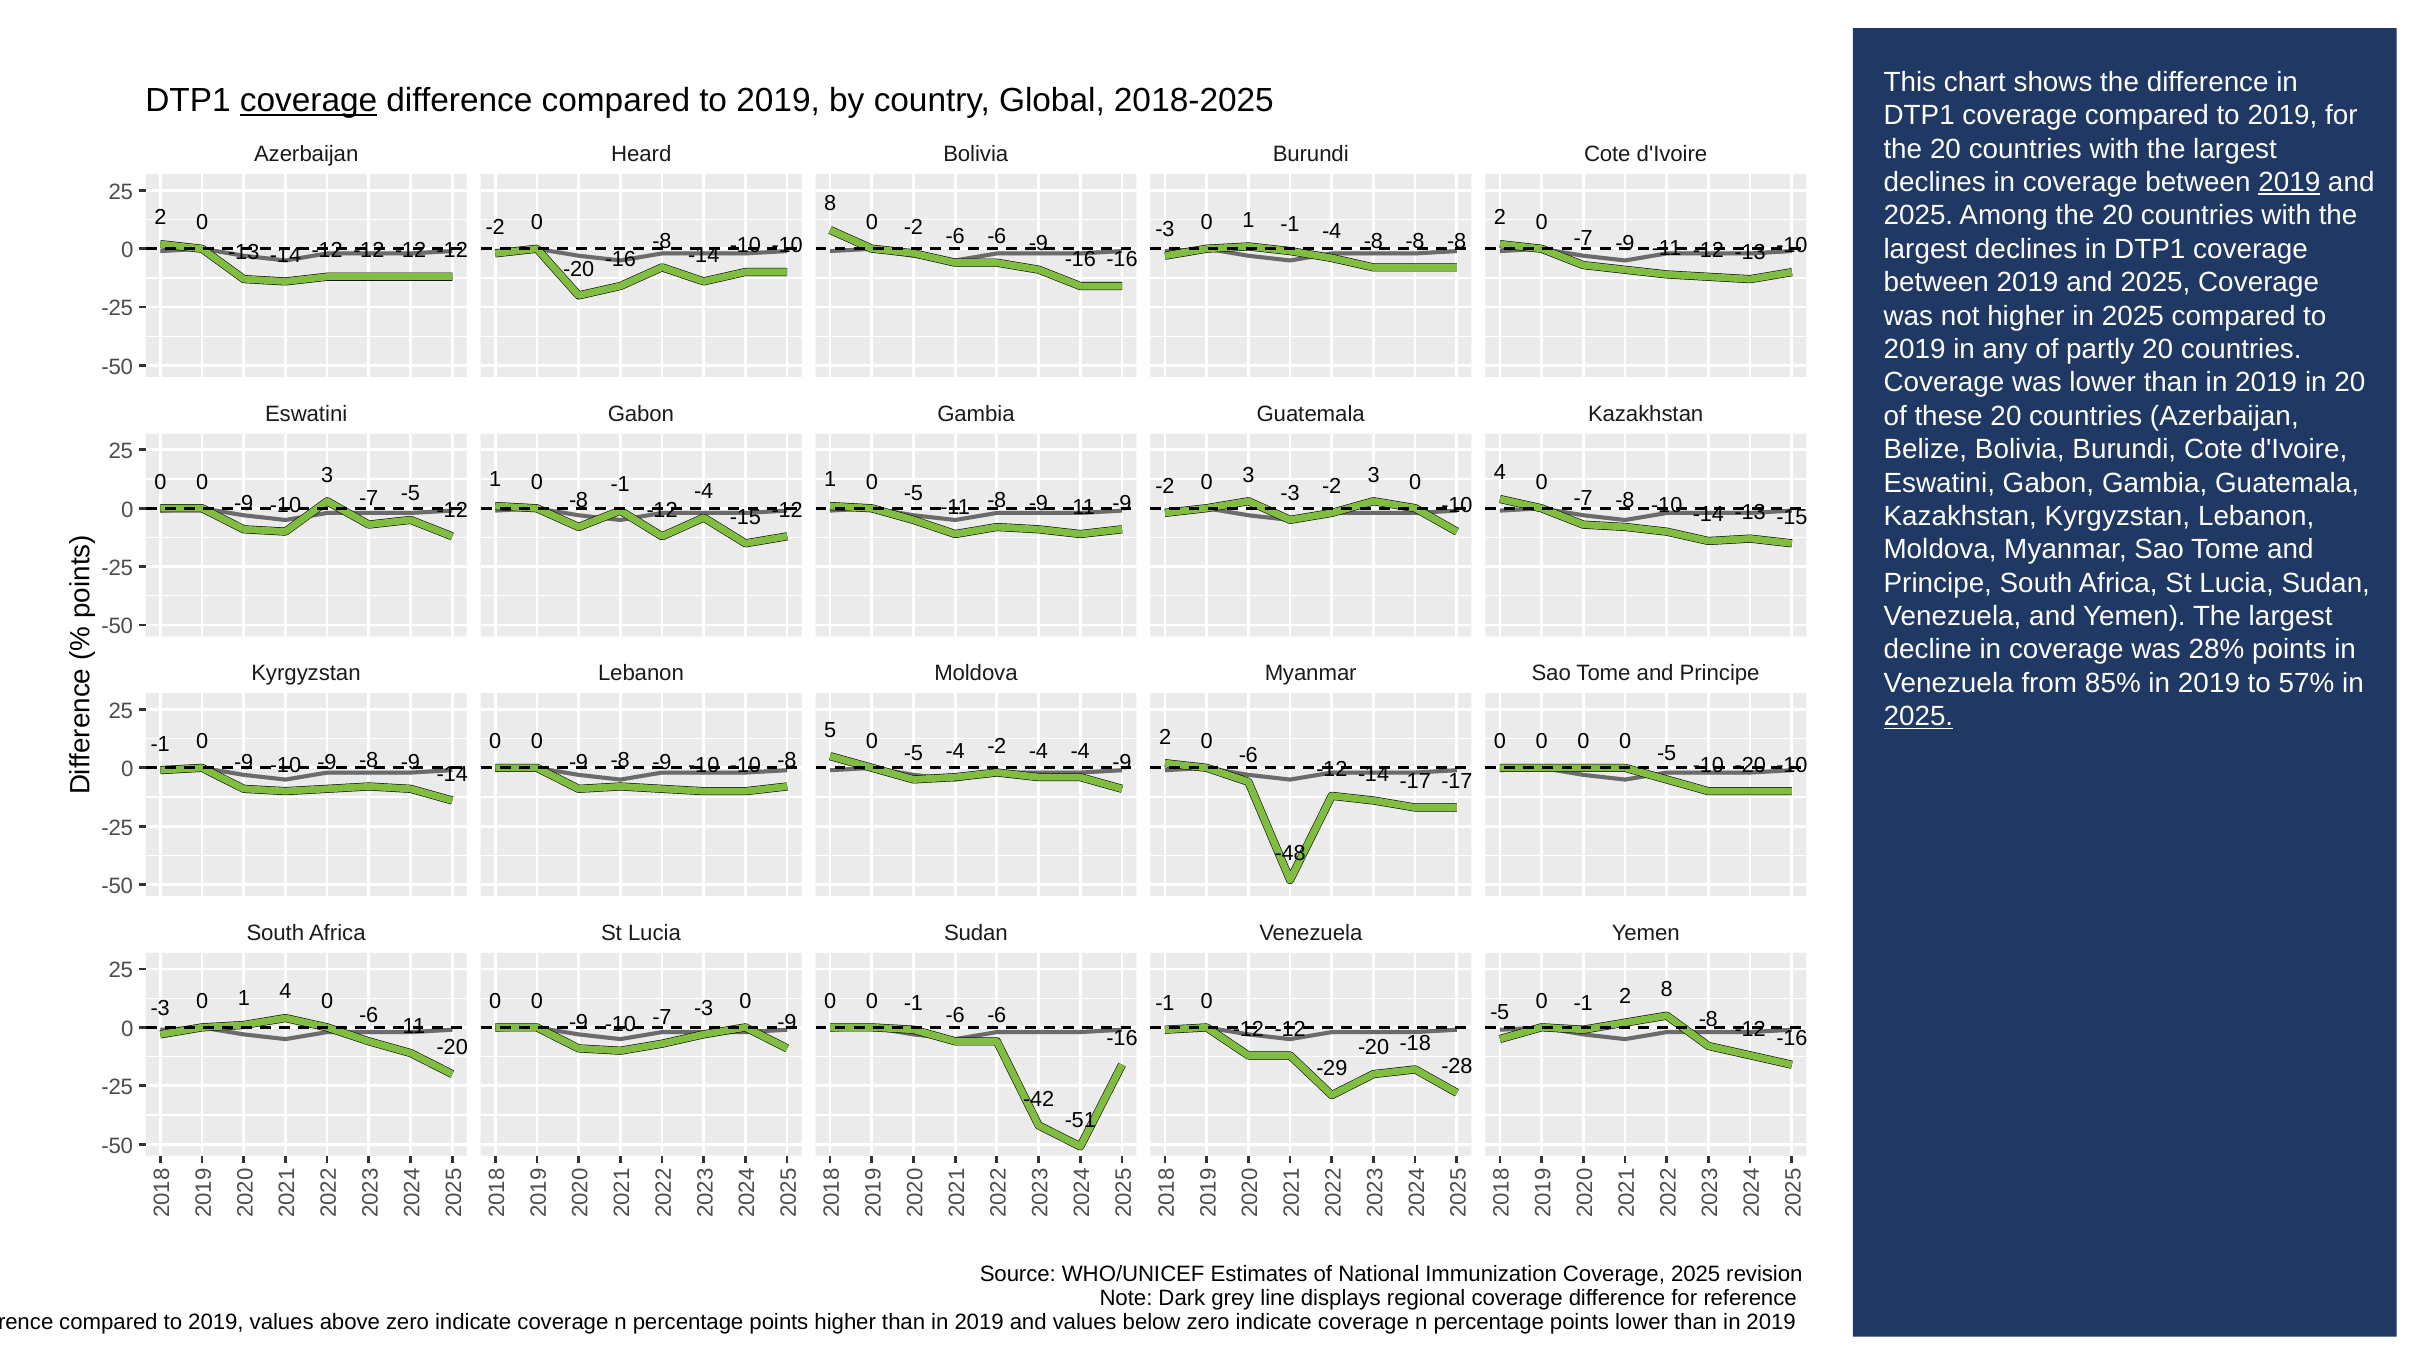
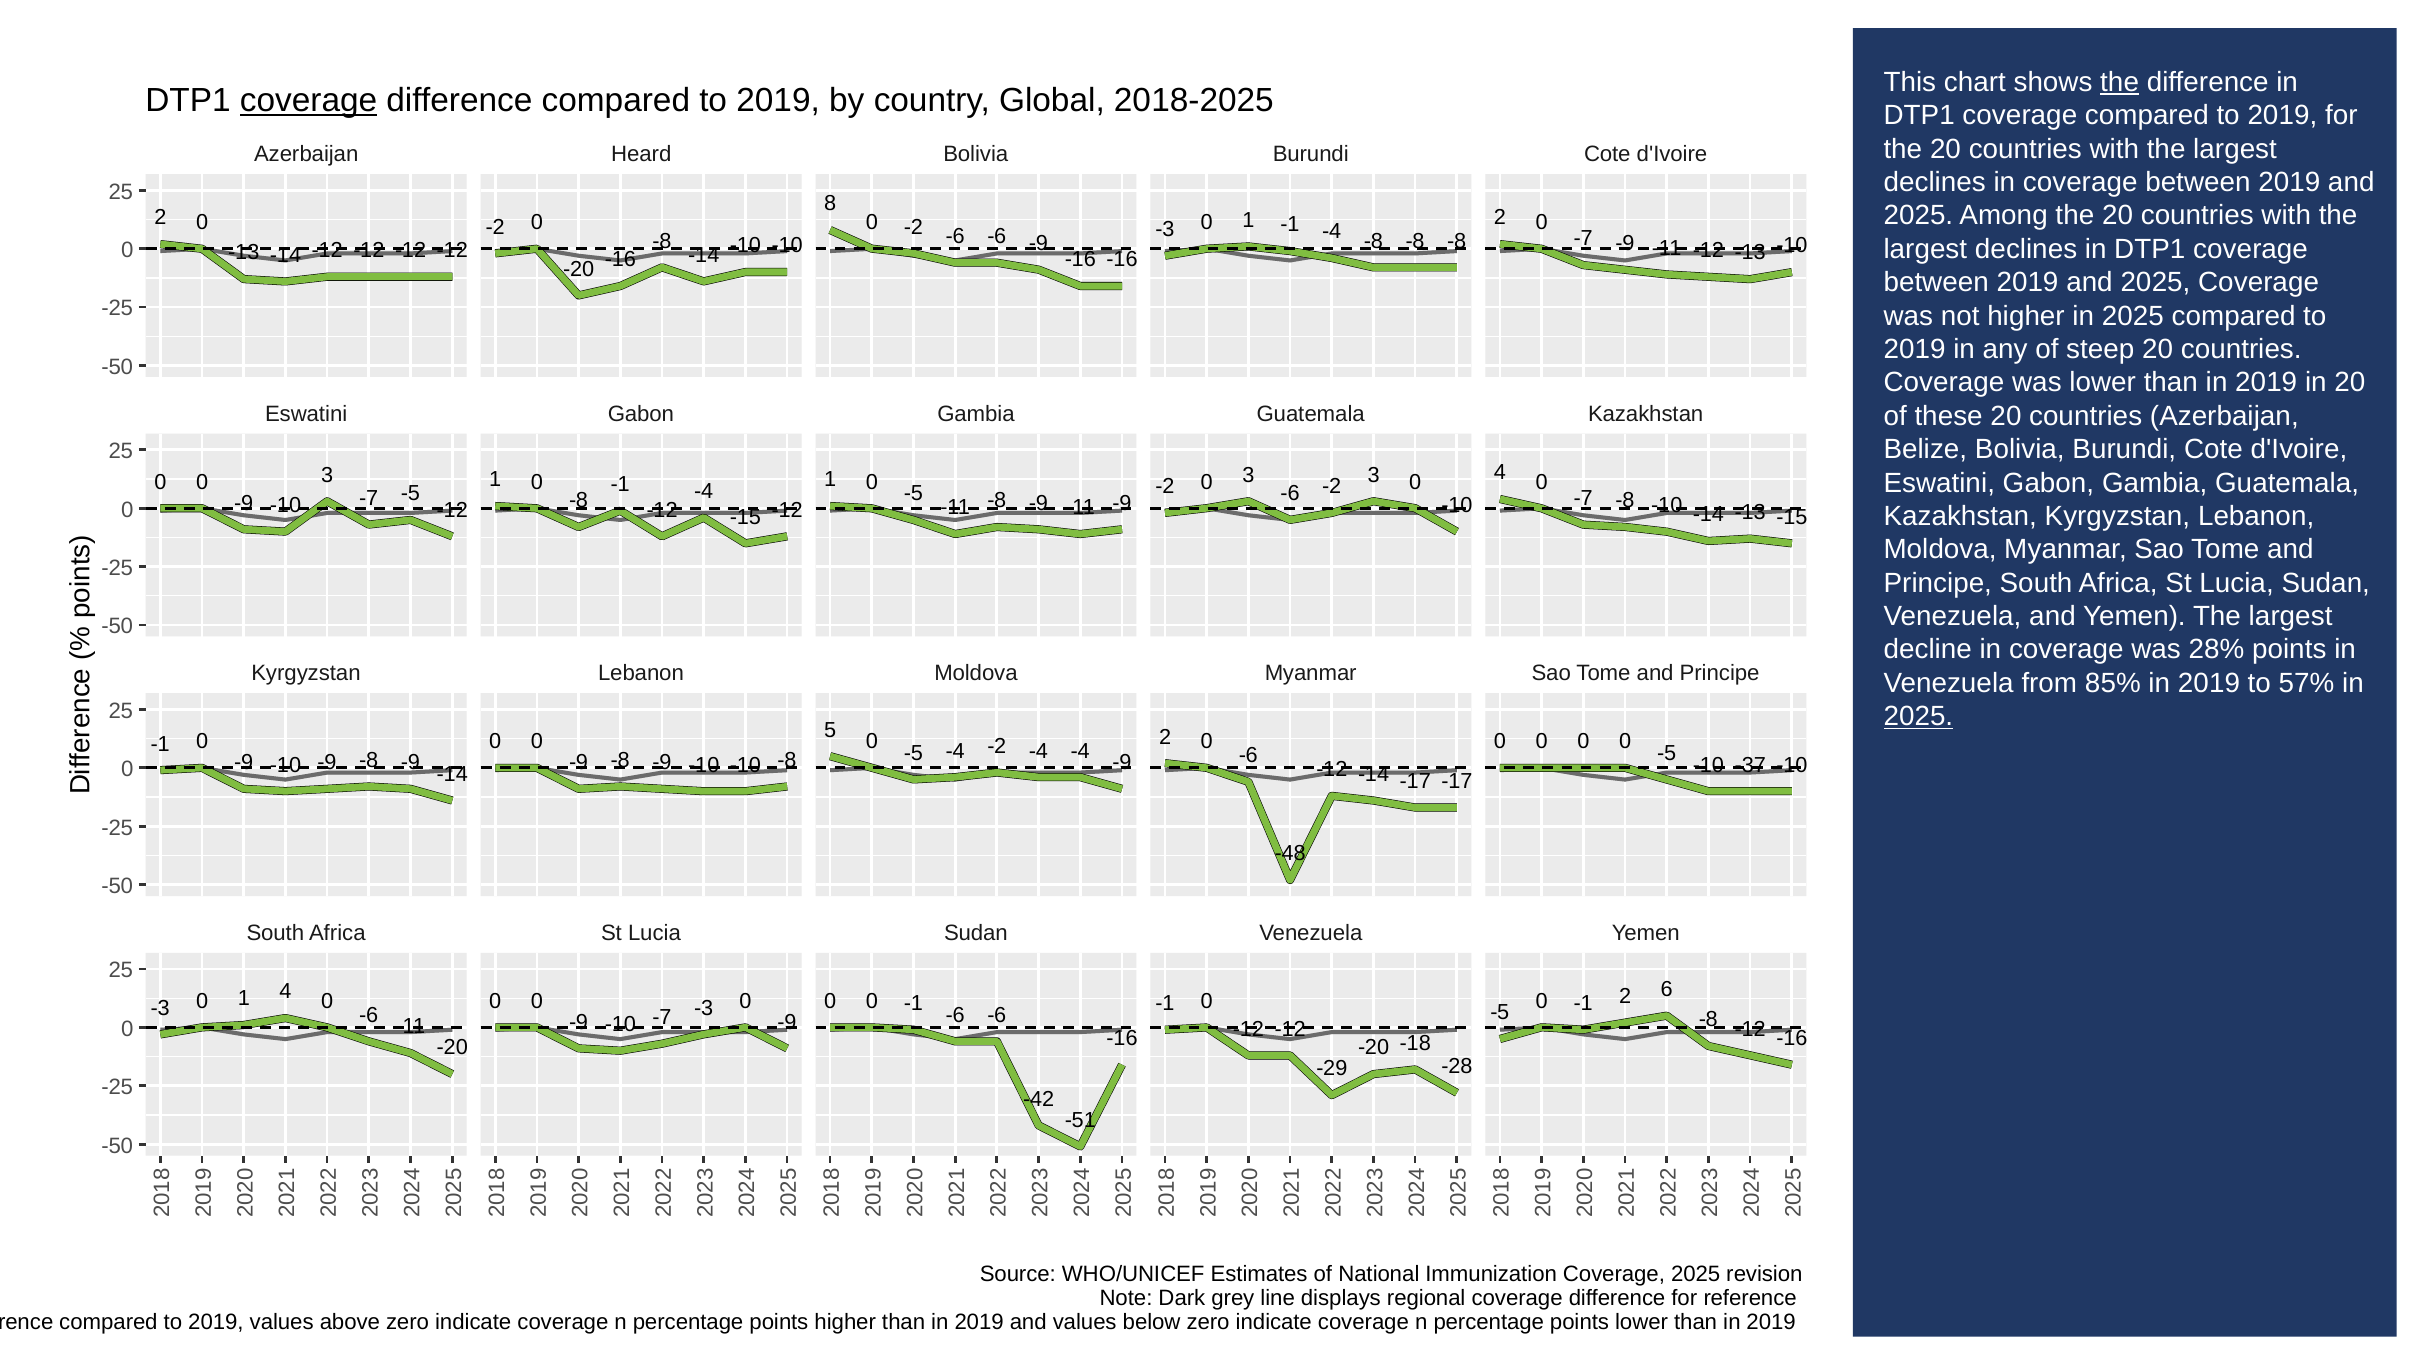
the at (2120, 82) underline: none -> present
2019 at (2289, 182) underline: present -> none
partly: partly -> steep
-3 at (1290, 494): -3 -> -6
-10 -20: -20 -> -37
2 8: 8 -> 6
